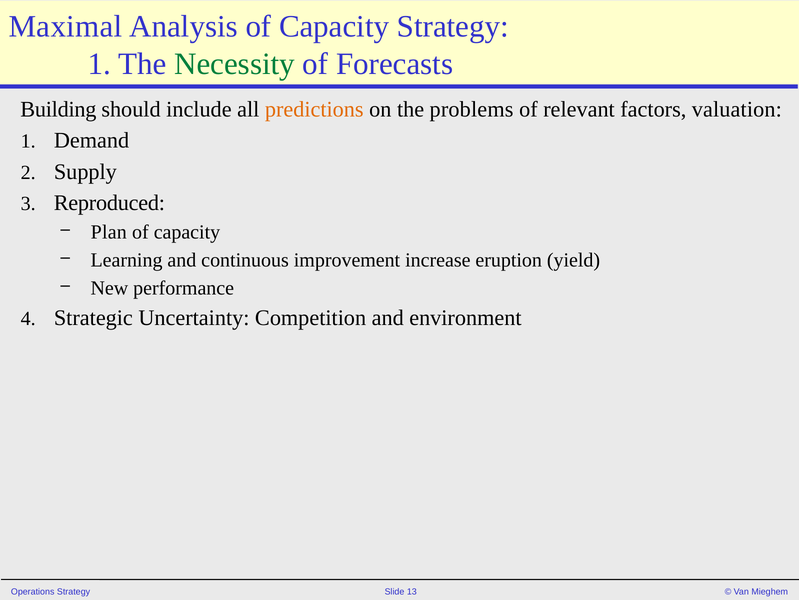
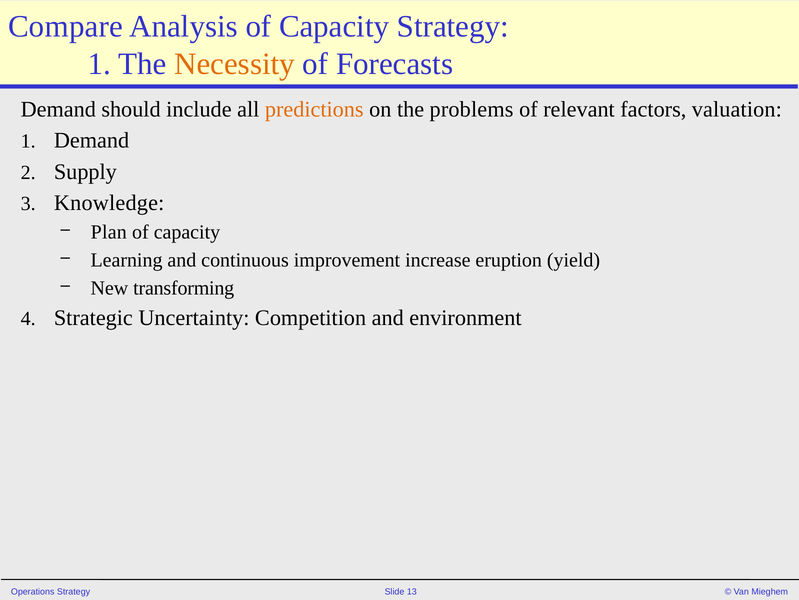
Maximal: Maximal -> Compare
Necessity colour: green -> orange
Building at (58, 109): Building -> Demand
Reproduced: Reproduced -> Knowledge
performance: performance -> transforming
